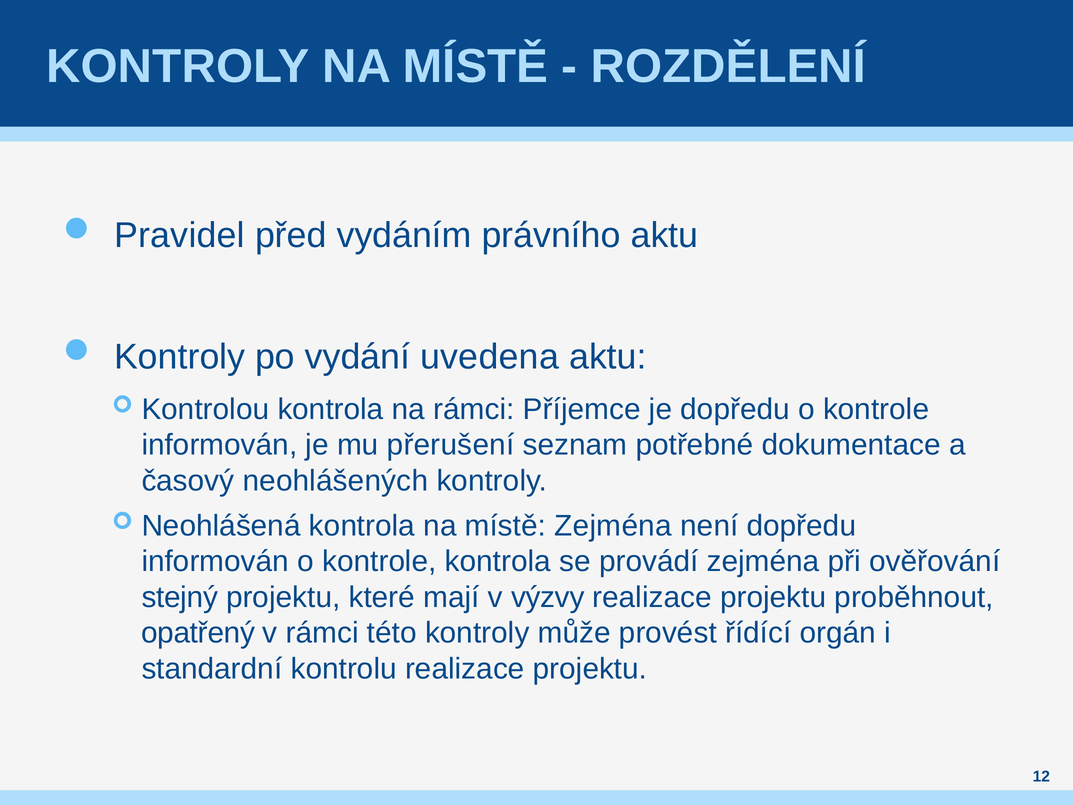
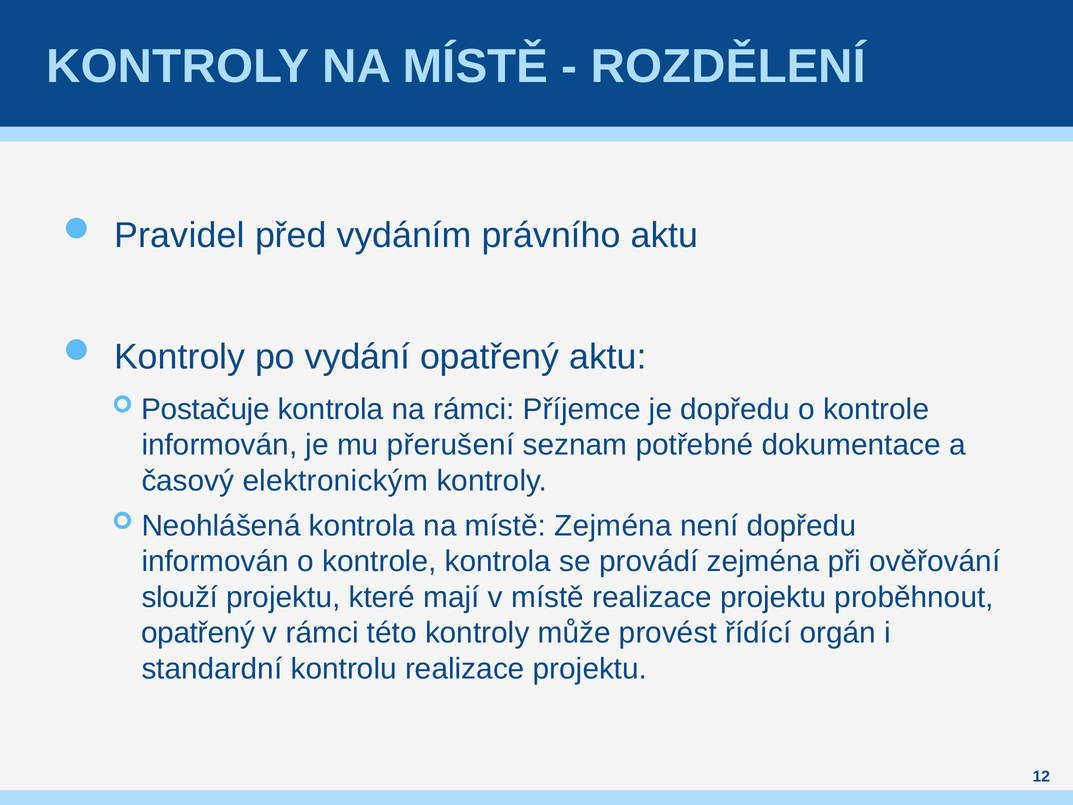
vydání uvedena: uvedena -> opatřený
Kontrolou: Kontrolou -> Postačuje
neohlášených: neohlášených -> elektronickým
stejný: stejný -> slouží
v výzvy: výzvy -> místě
